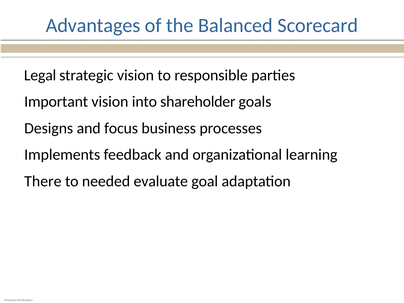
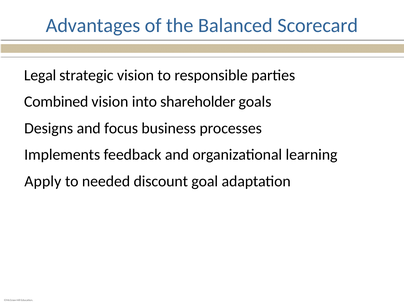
Important: Important -> Combined
There: There -> Apply
evaluate: evaluate -> discount
